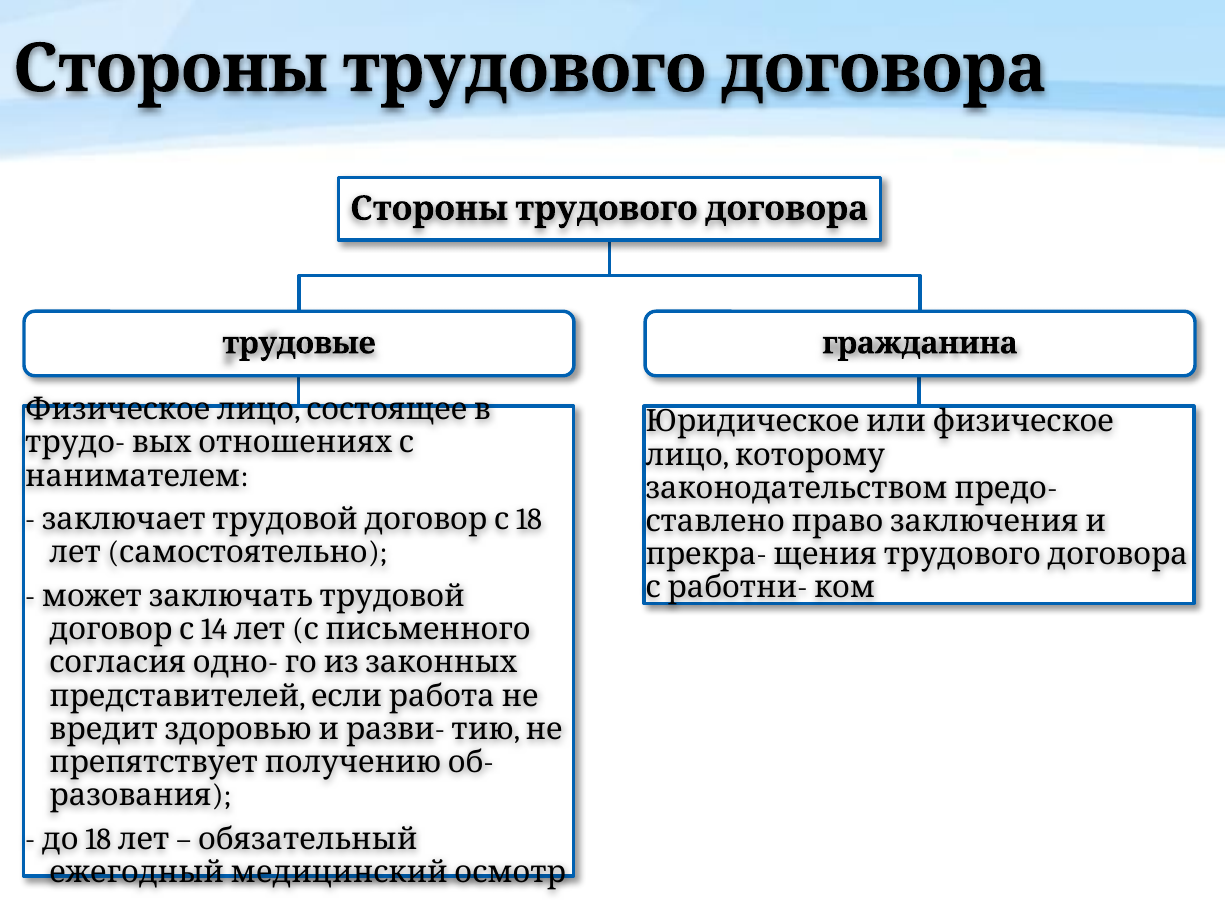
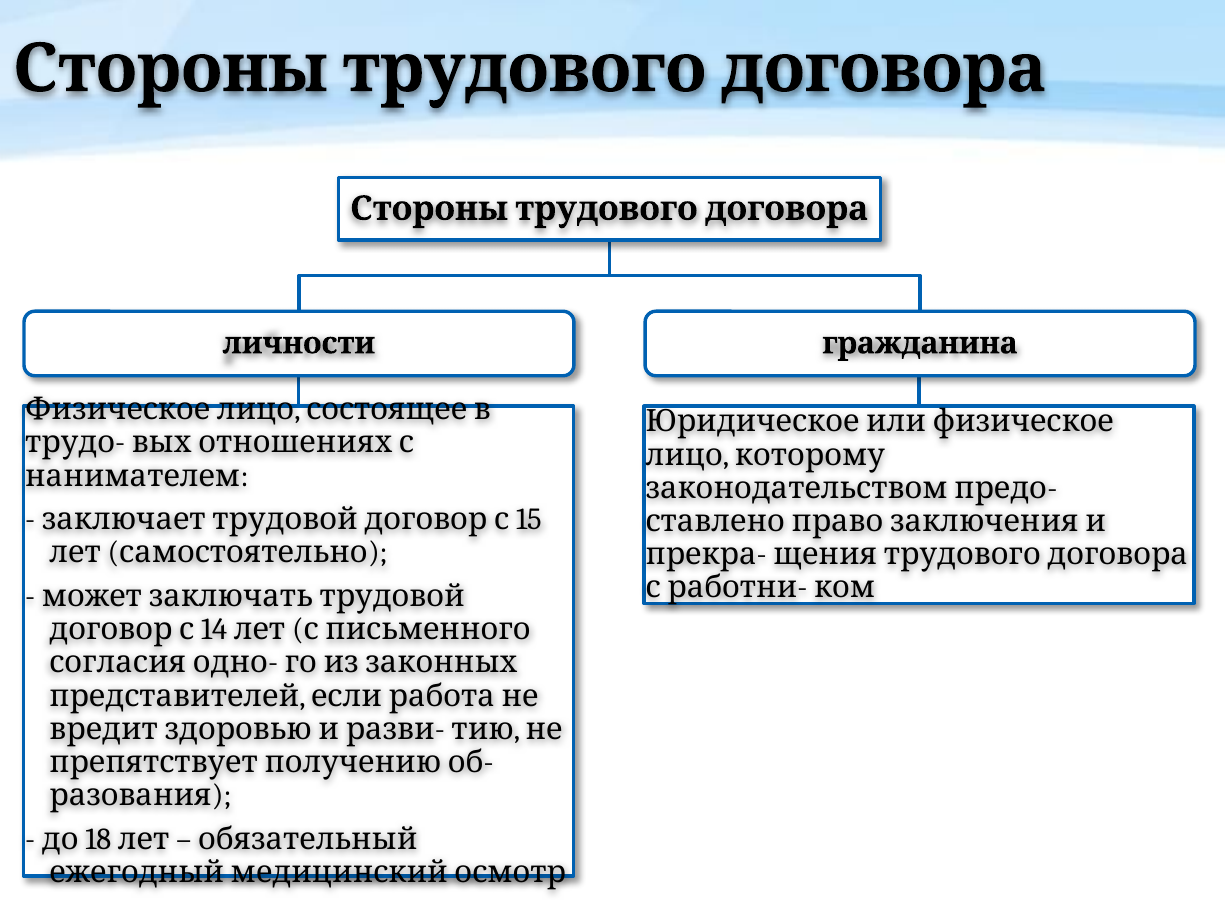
трудовые: трудовые -> личности
18 at (529, 520): 18 -> 15
